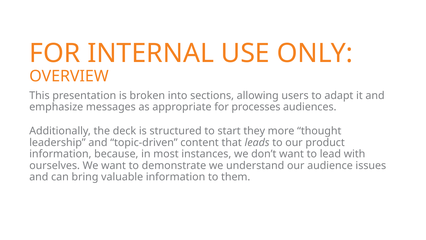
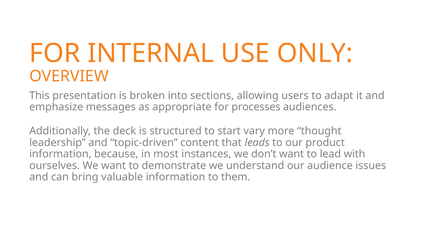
they: they -> vary
